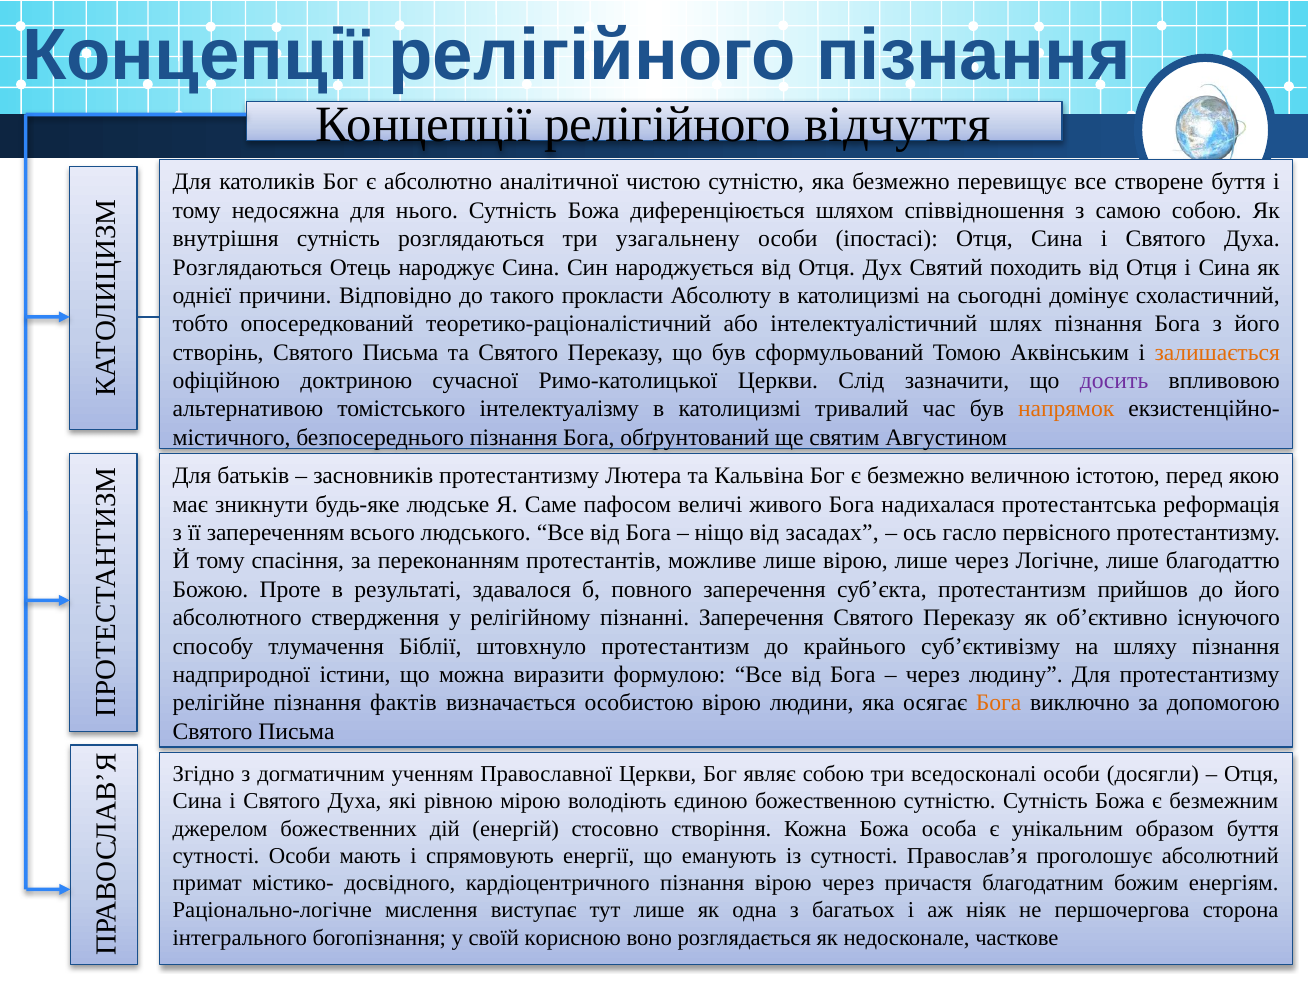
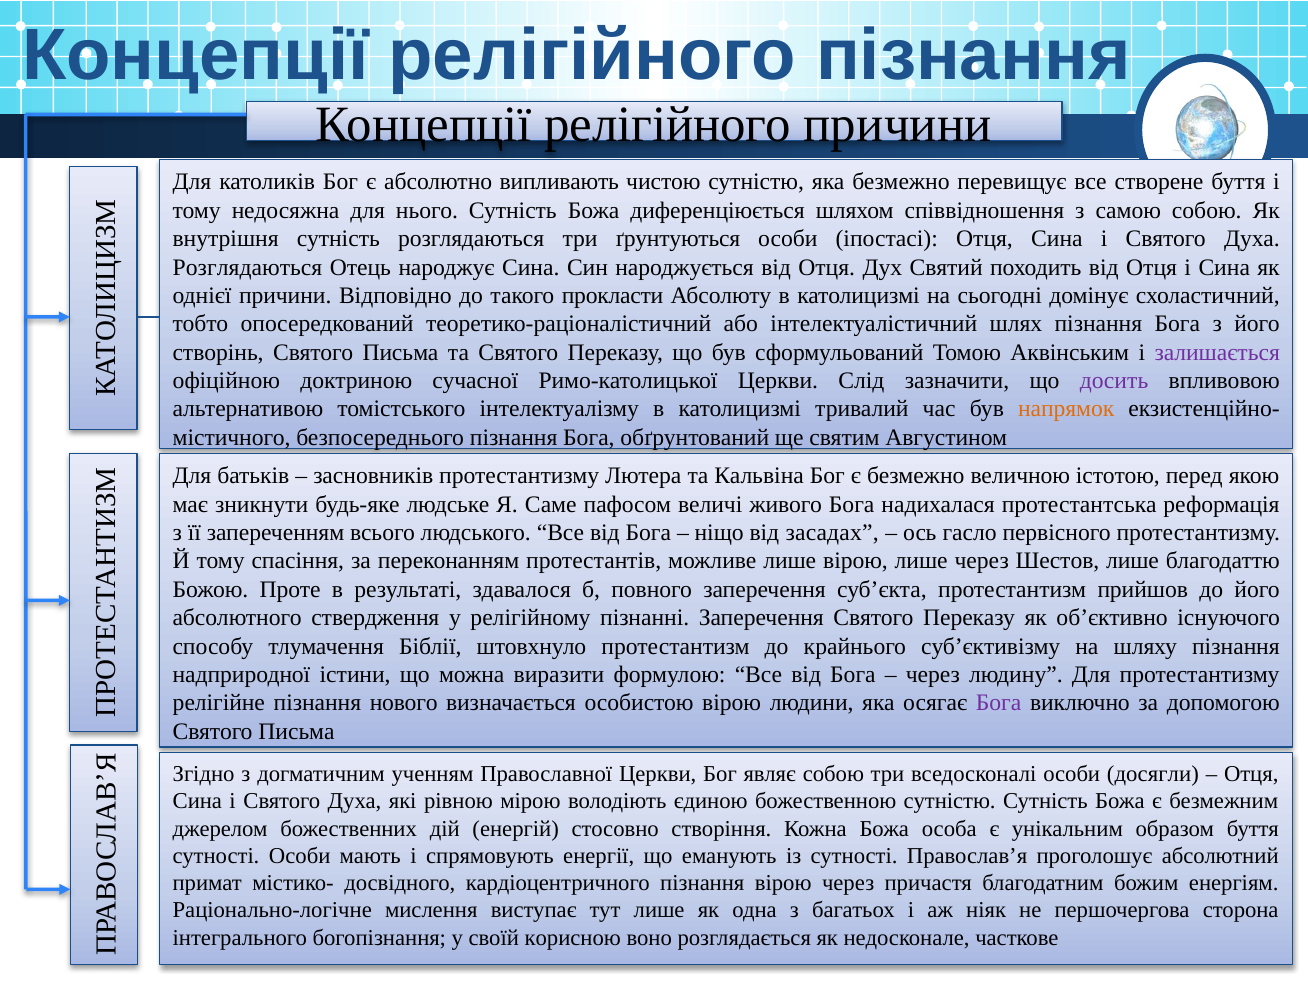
релігійного відчуття: відчуття -> причини
аналітичної: аналітичної -> випливають
узагальнену: узагальнену -> ґрунтуються
залишається colour: orange -> purple
Логічне: Логічне -> Шестов
фактів: фактів -> нового
Бога at (999, 703) colour: orange -> purple
